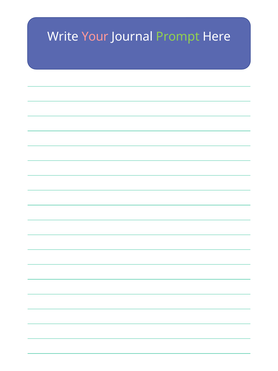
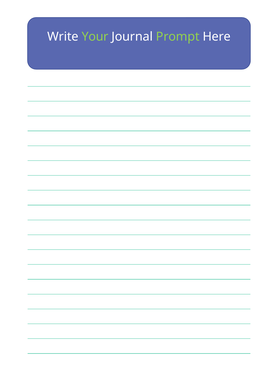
Your colour: pink -> light green
